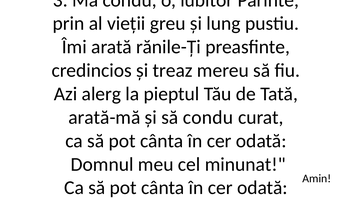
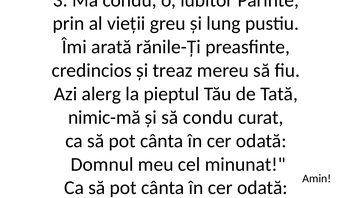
arată-mă: arată-mă -> nimic-mă
